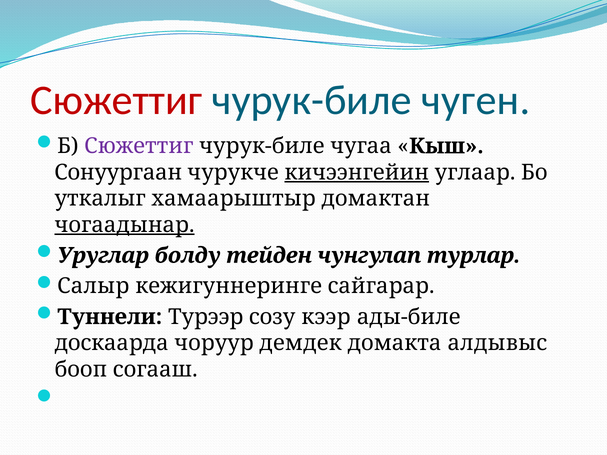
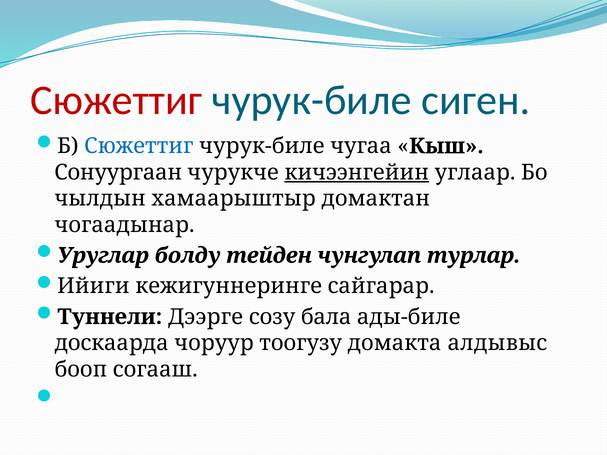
чуген: чуген -> сиген
Сюжеттиг at (139, 146) colour: purple -> blue
уткалыг: уткалыг -> чылдын
чогаадынар underline: present -> none
Салыр: Салыр -> Ийиги
Турээр: Турээр -> Дээрге
кээр: кээр -> бала
демдек: демдек -> тоогузу
